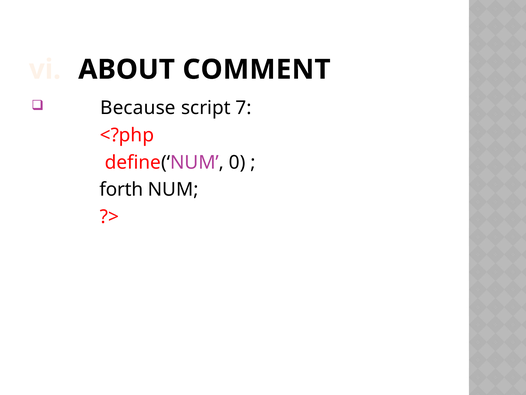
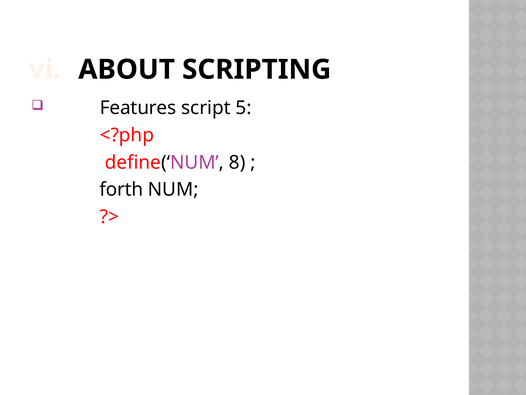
COMMENT: COMMENT -> SCRIPTING
Because: Because -> Features
7: 7 -> 5
0: 0 -> 8
